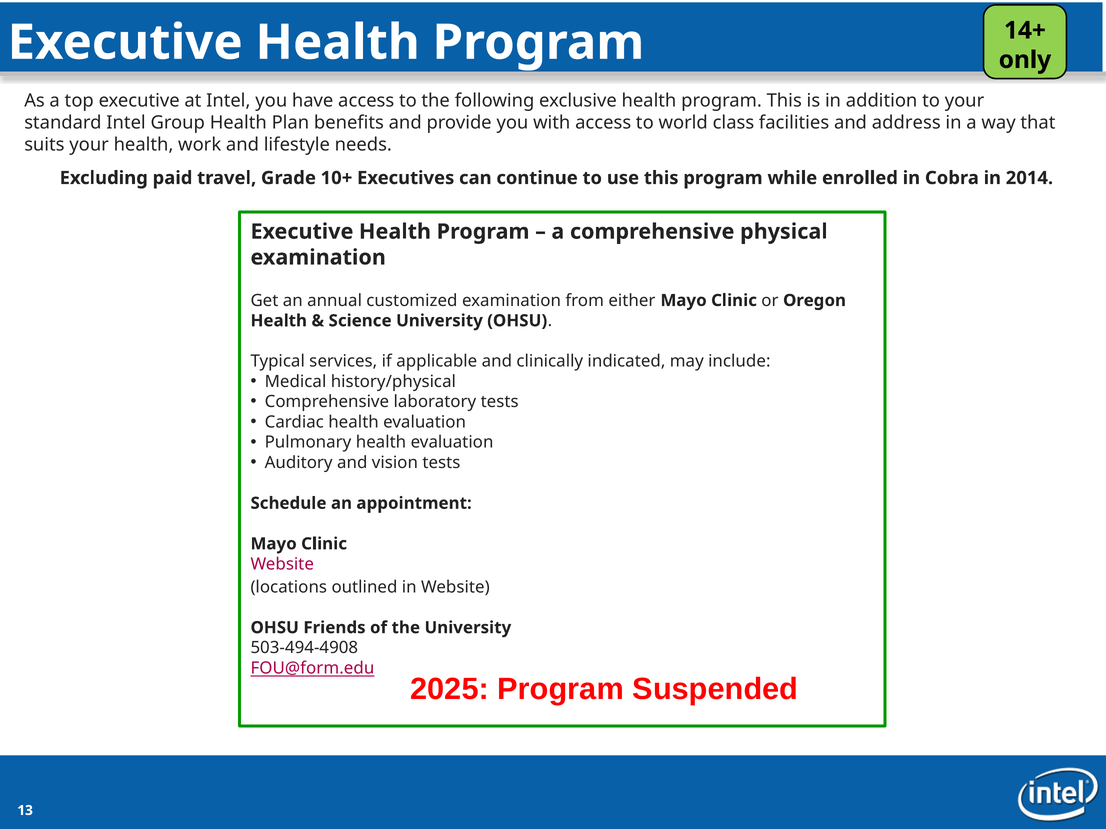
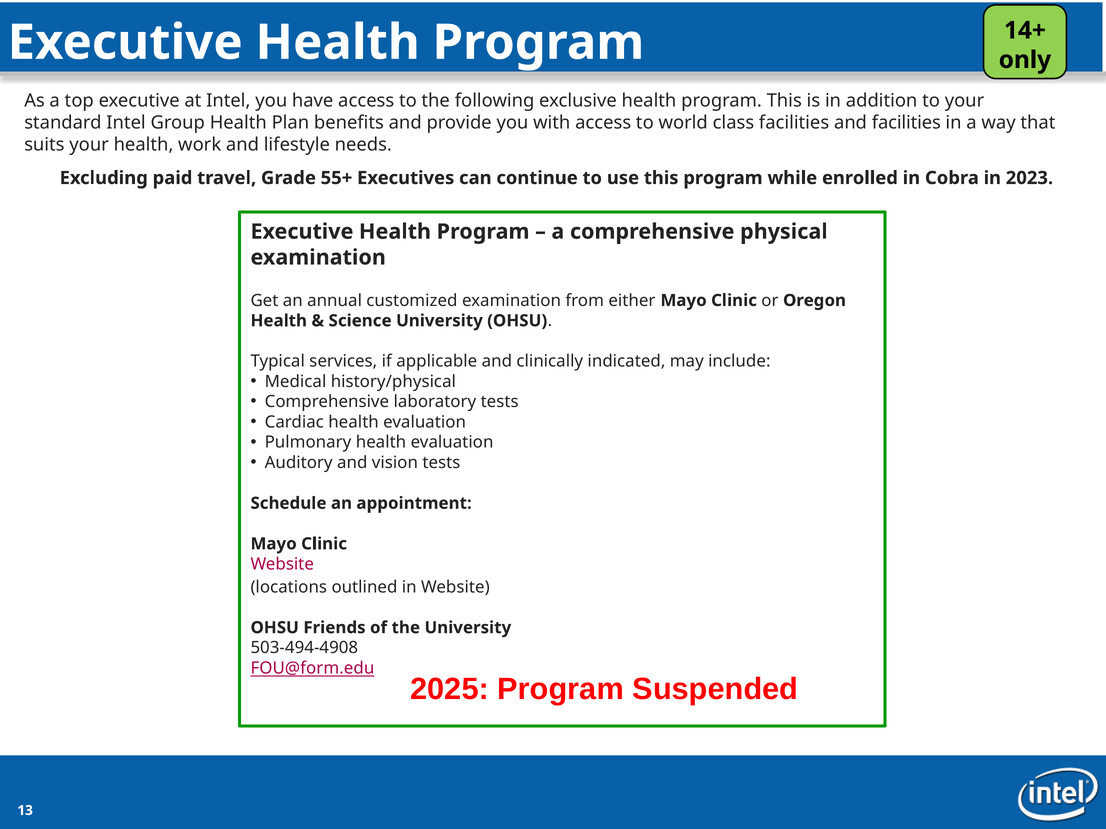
and address: address -> facilities
10+: 10+ -> 55+
2014: 2014 -> 2023
